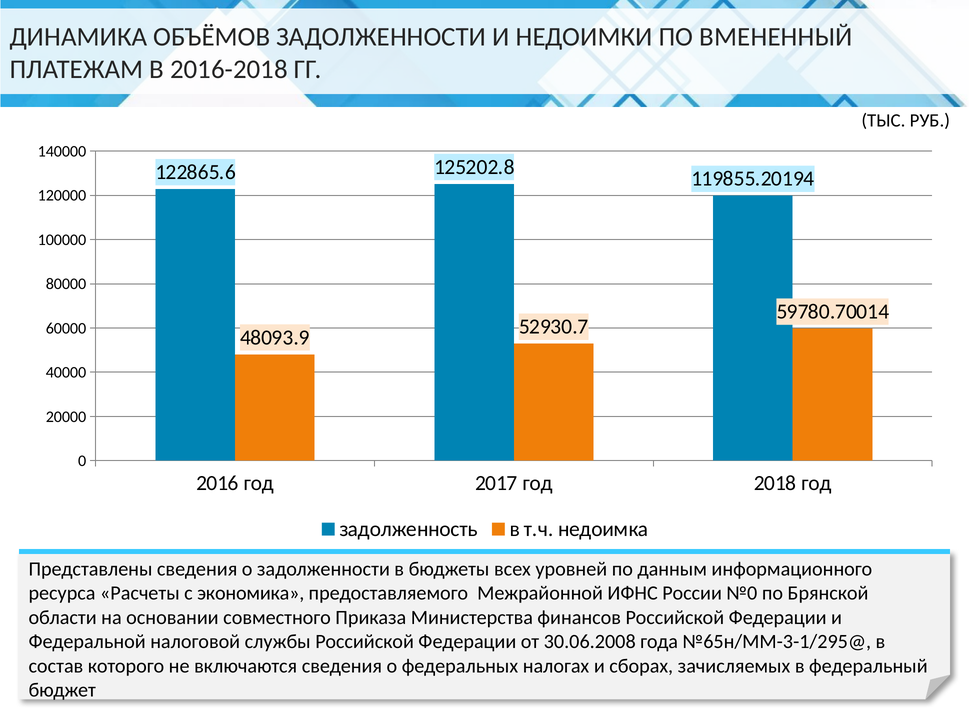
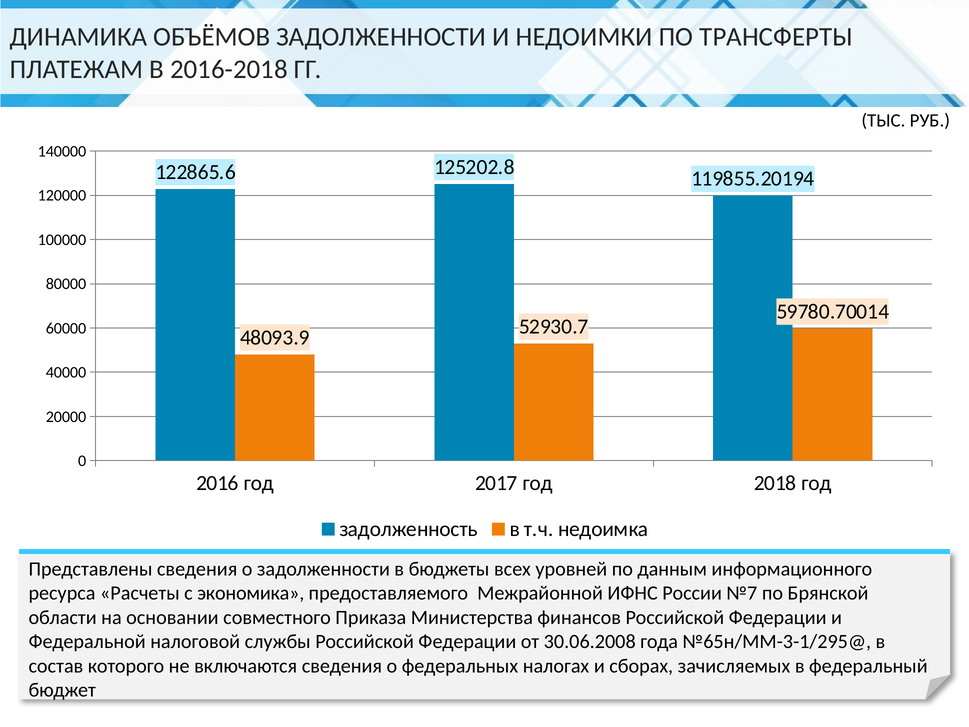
ВМЕНЕННЫЙ: ВМЕНЕННЫЙ -> ТРАНСФЕРТЫ
№0: №0 -> №7
